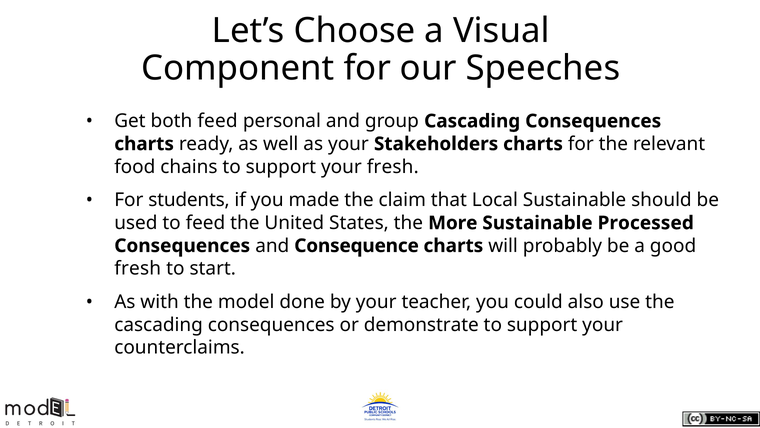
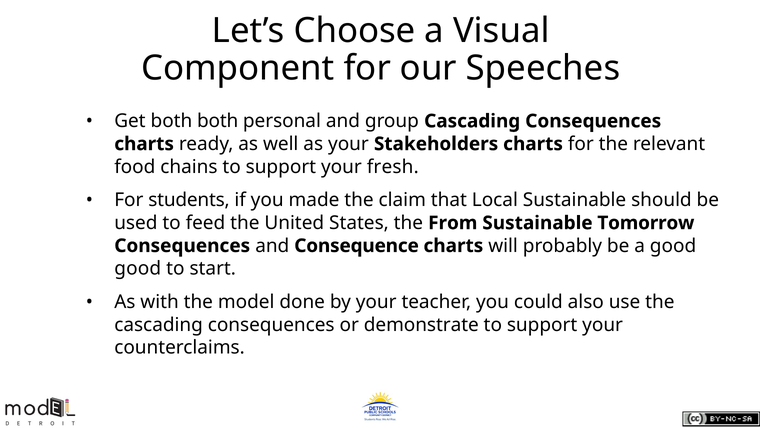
both feed: feed -> both
More: More -> From
Processed: Processed -> Tomorrow
fresh at (138, 268): fresh -> good
